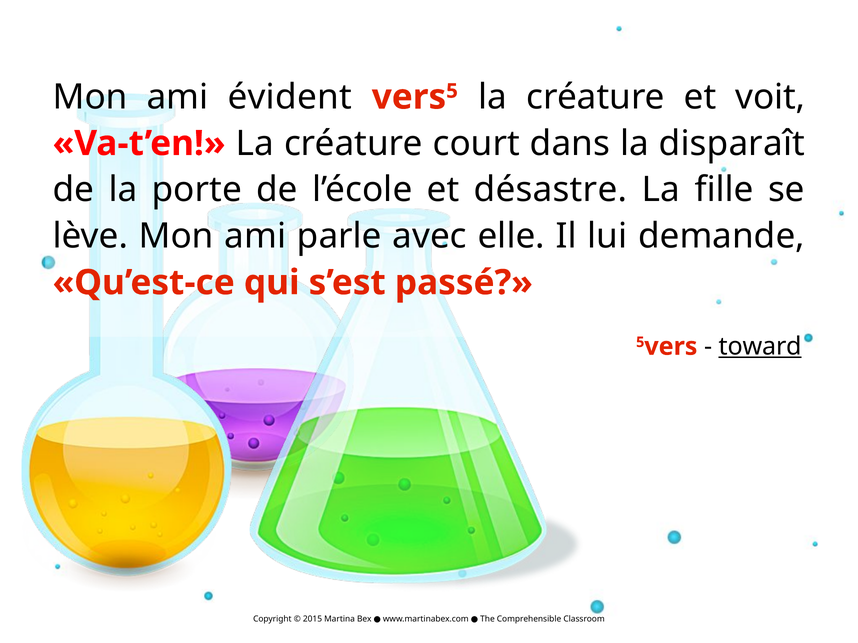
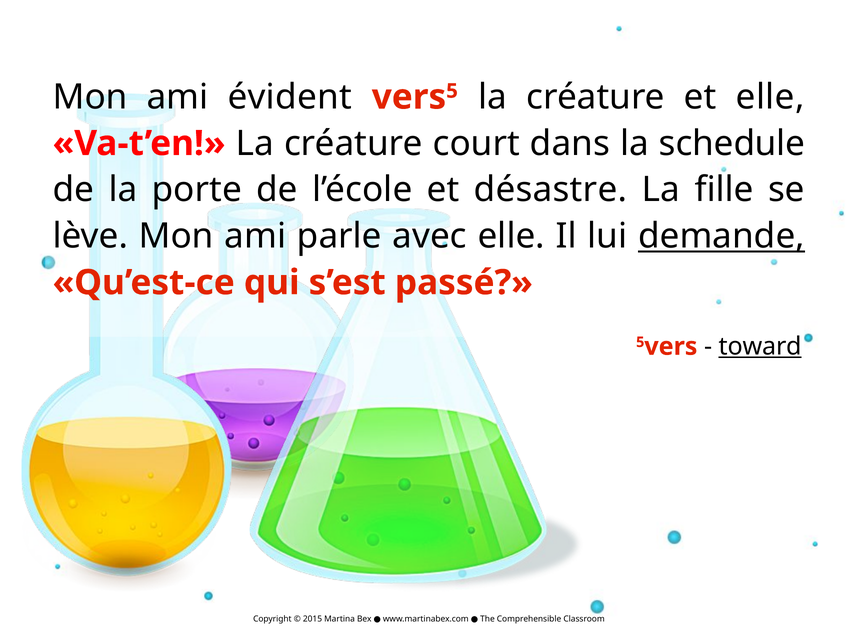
et voit: voit -> elle
disparaît: disparaît -> schedule
demande underline: none -> present
